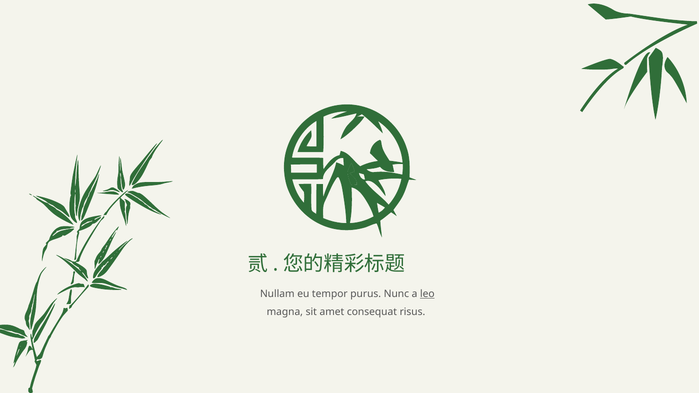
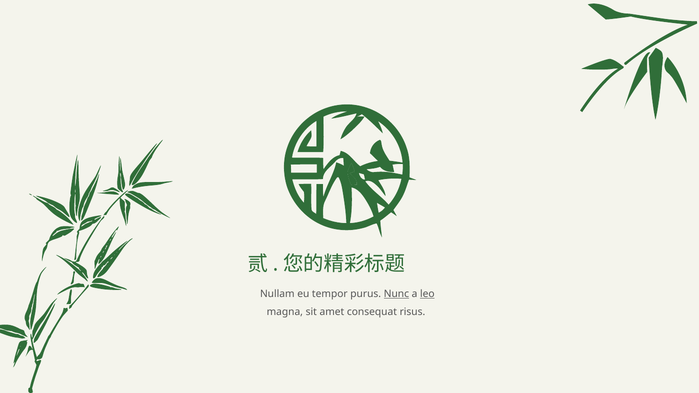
Nunc underline: none -> present
